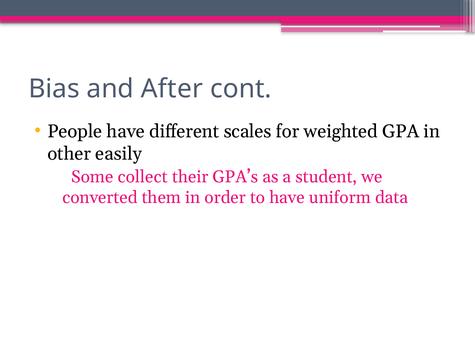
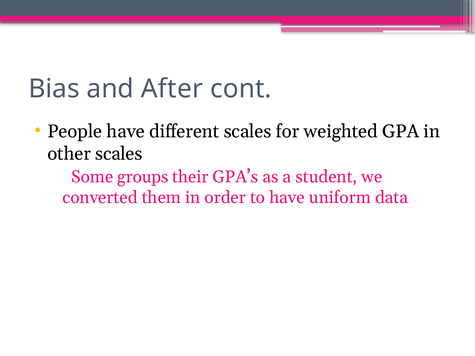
other easily: easily -> scales
collect: collect -> groups
